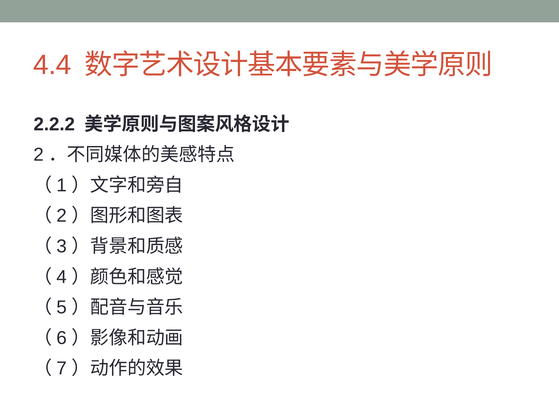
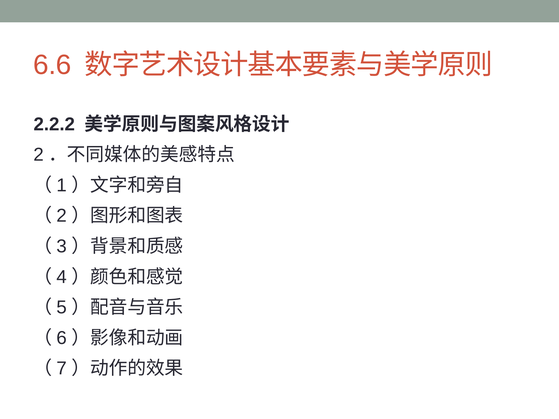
4.4: 4.4 -> 6.6
